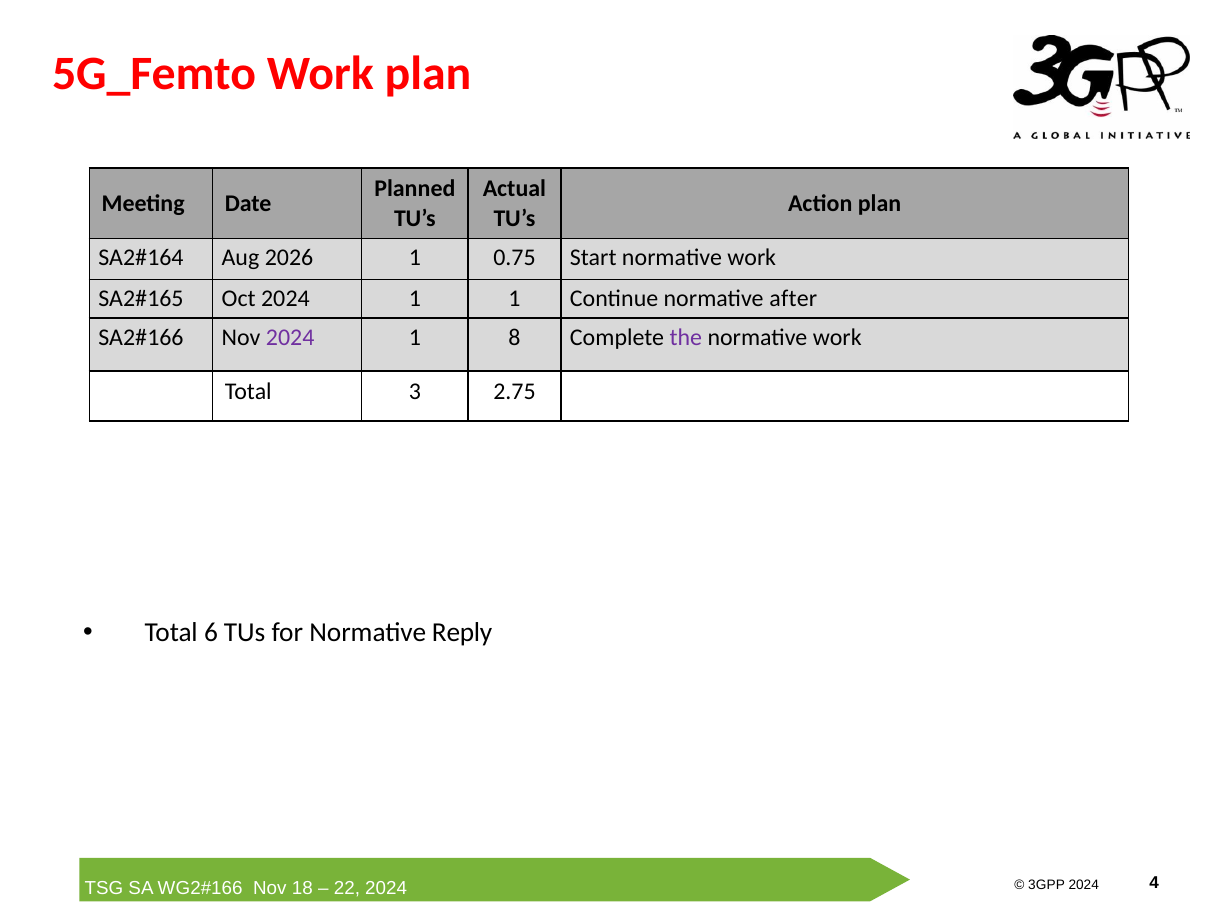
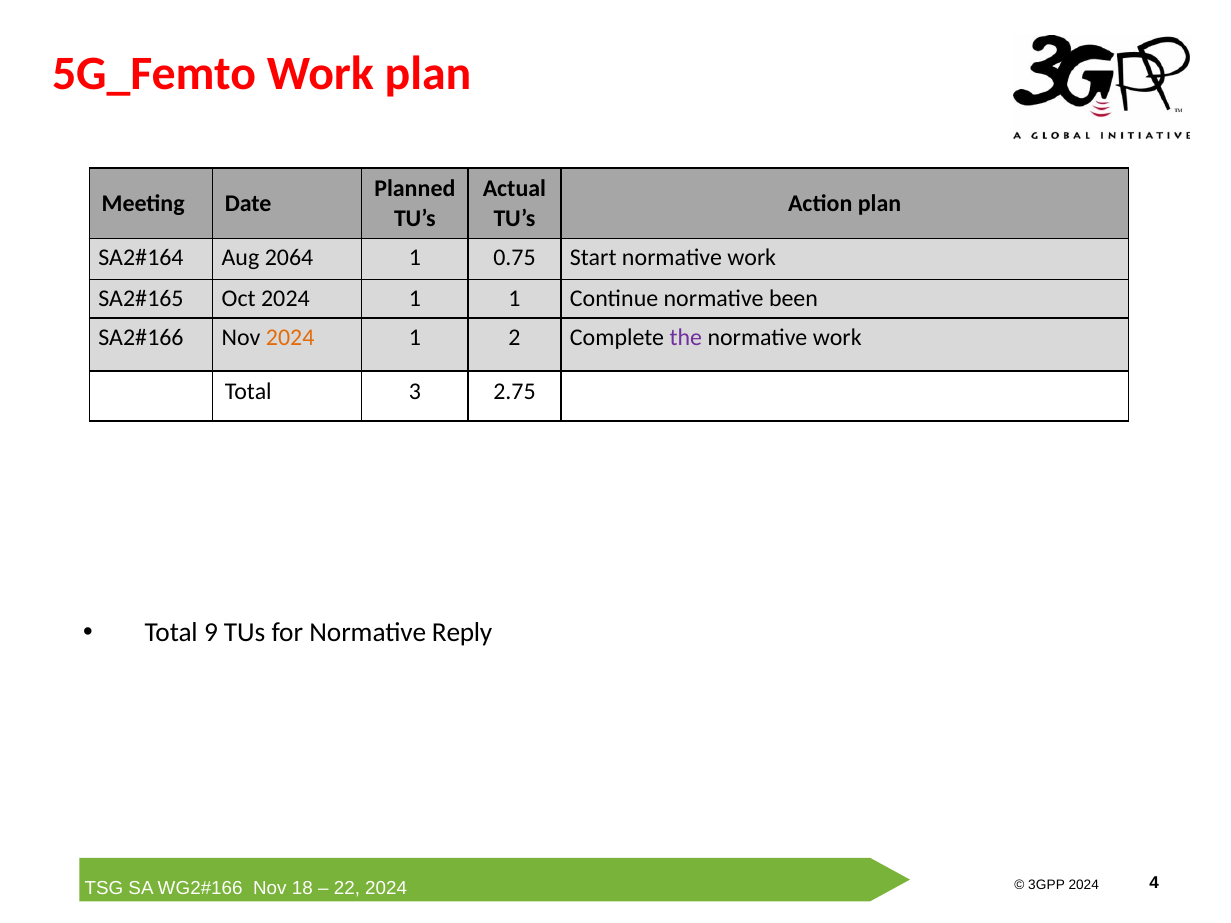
2026: 2026 -> 2064
after: after -> been
2024 at (290, 337) colour: purple -> orange
8: 8 -> 2
6: 6 -> 9
